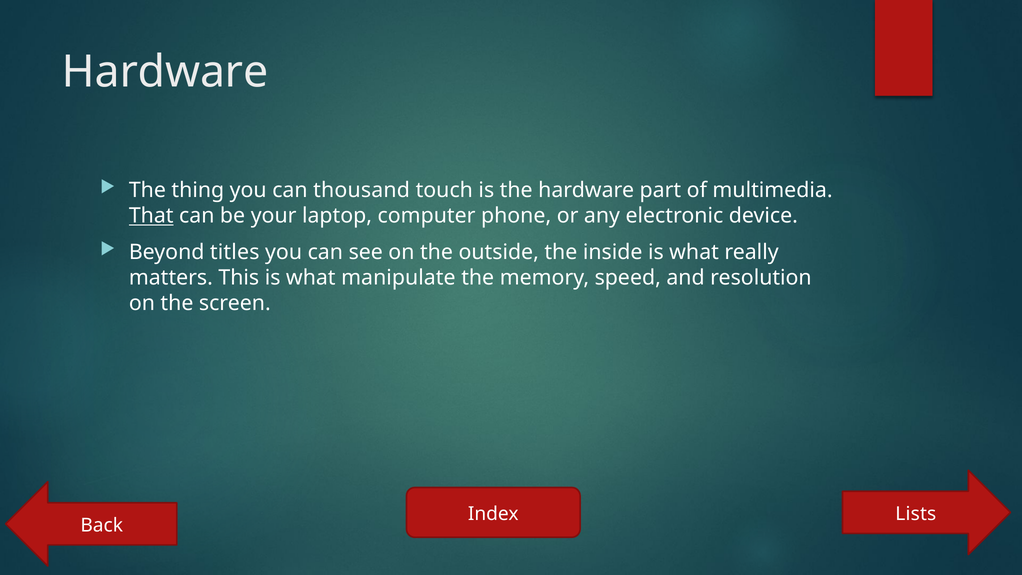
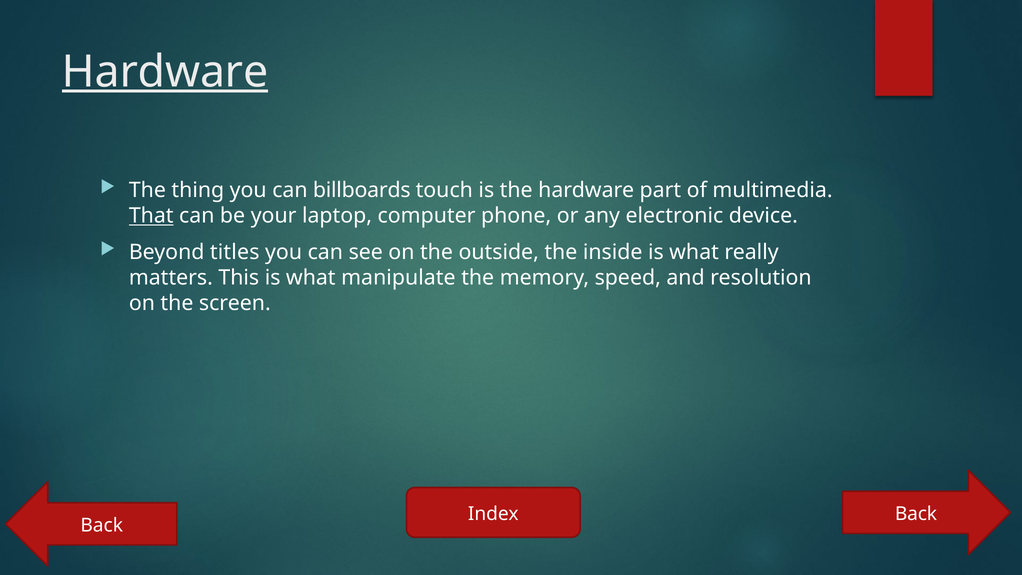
Hardware at (165, 72) underline: none -> present
thousand: thousand -> billboards
Lists at (916, 514): Lists -> Back
